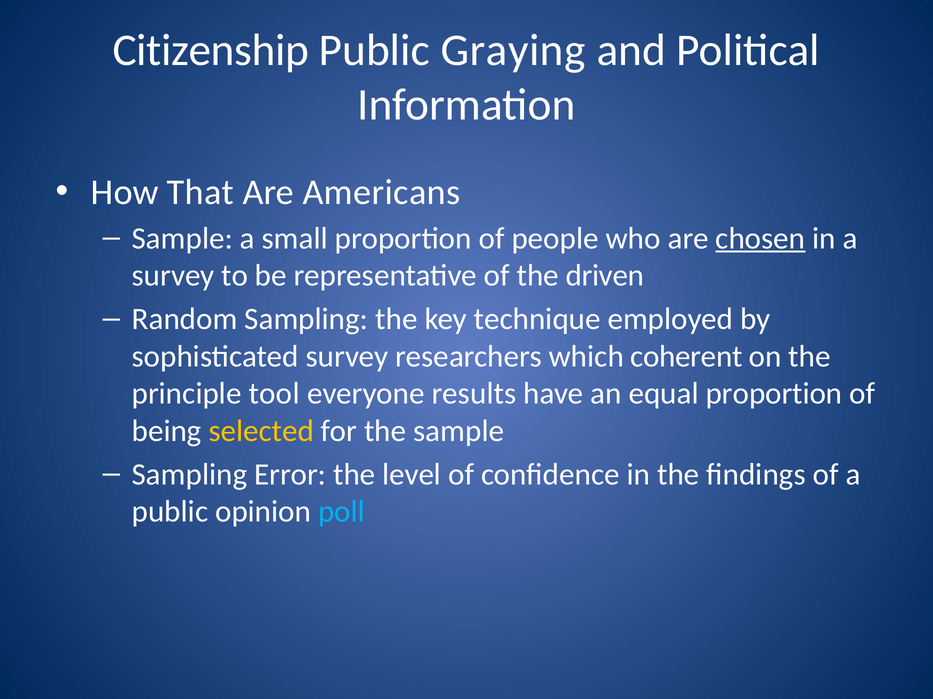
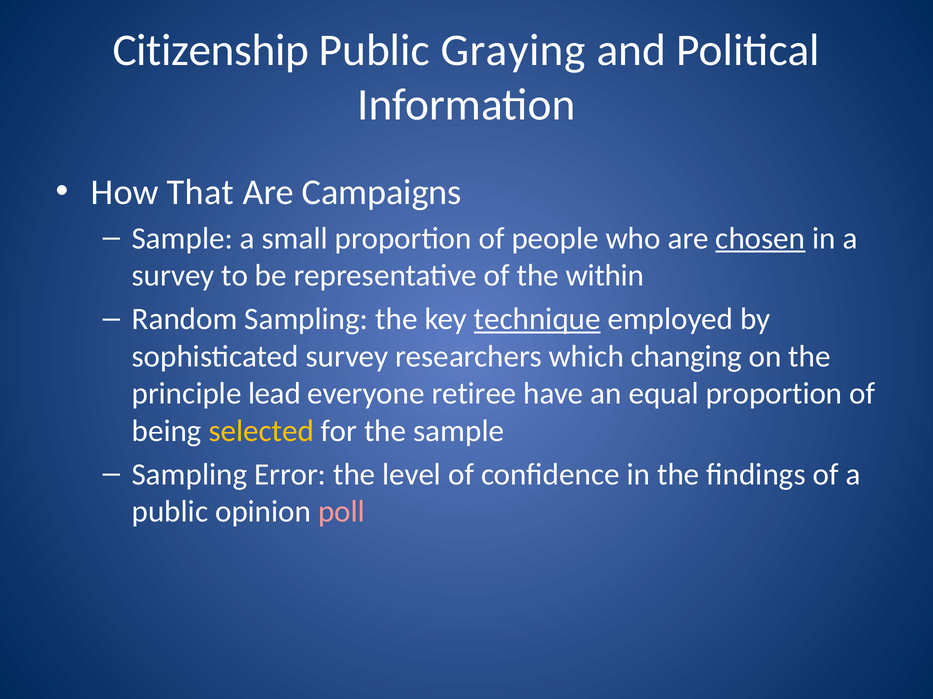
Americans: Americans -> Campaigns
driven: driven -> within
technique underline: none -> present
coherent: coherent -> changing
tool: tool -> lead
results: results -> retiree
poll colour: light blue -> pink
